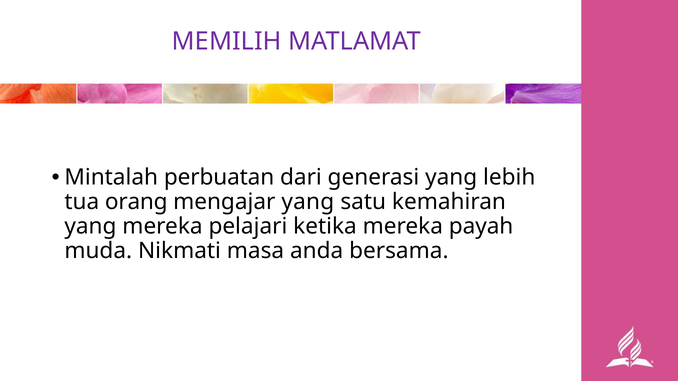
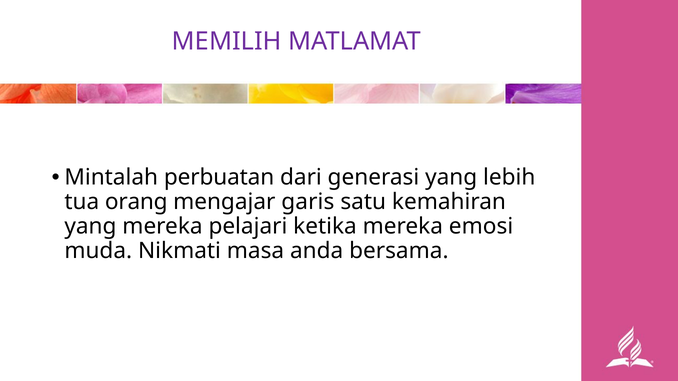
mengajar yang: yang -> garis
payah: payah -> emosi
